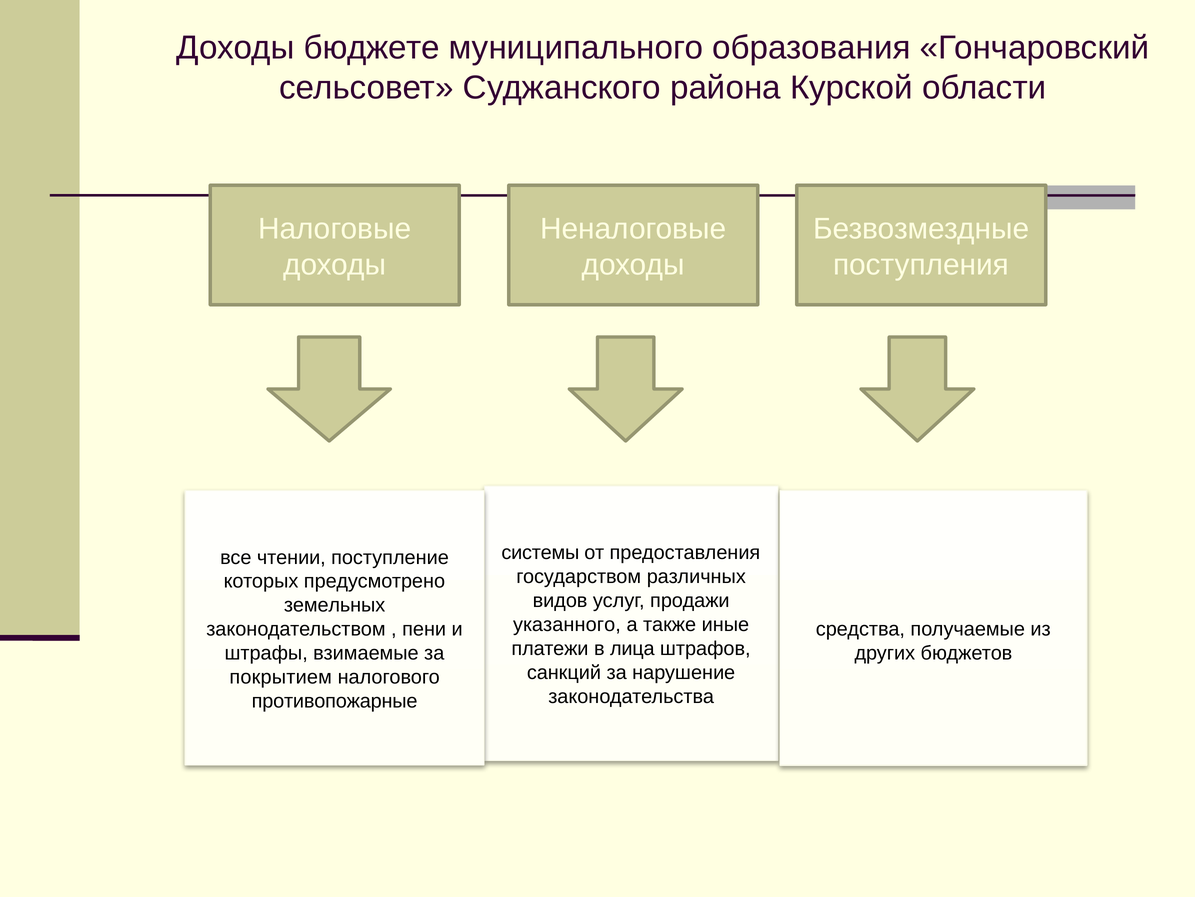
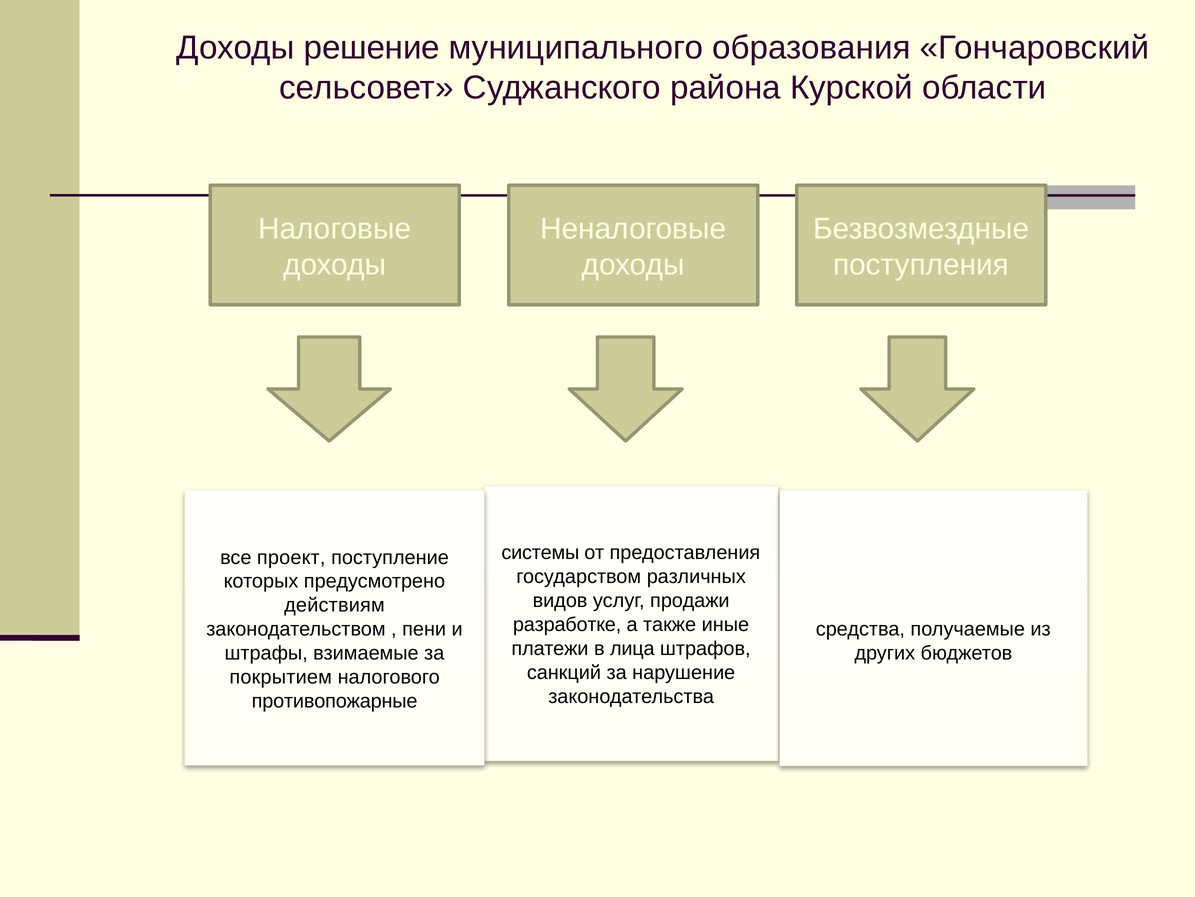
бюджете: бюджете -> решение
чтении: чтении -> проект
земельных: земельных -> действиям
указанного: указанного -> разработке
